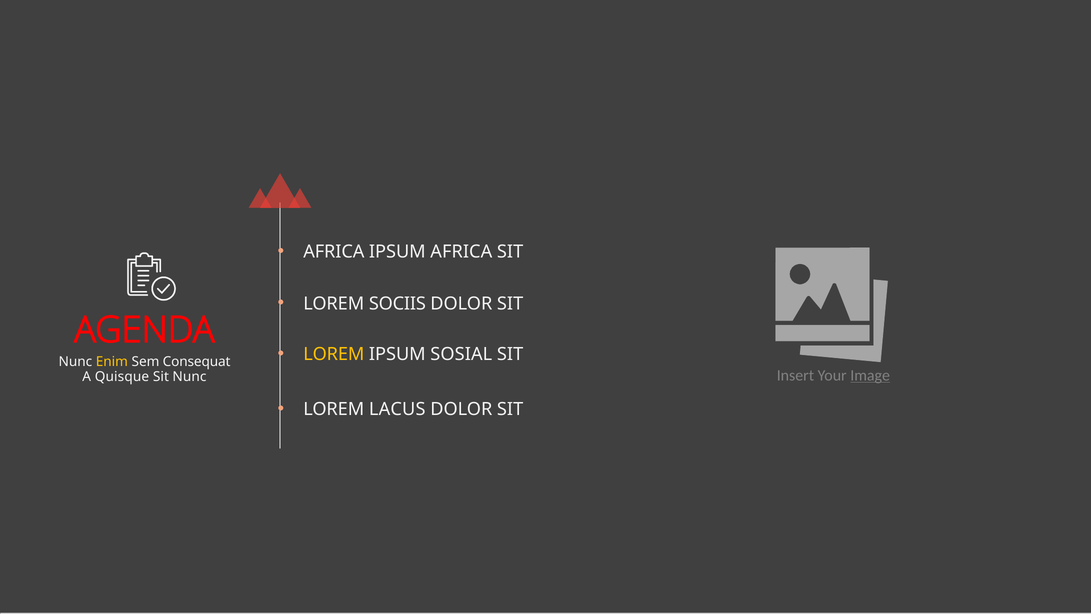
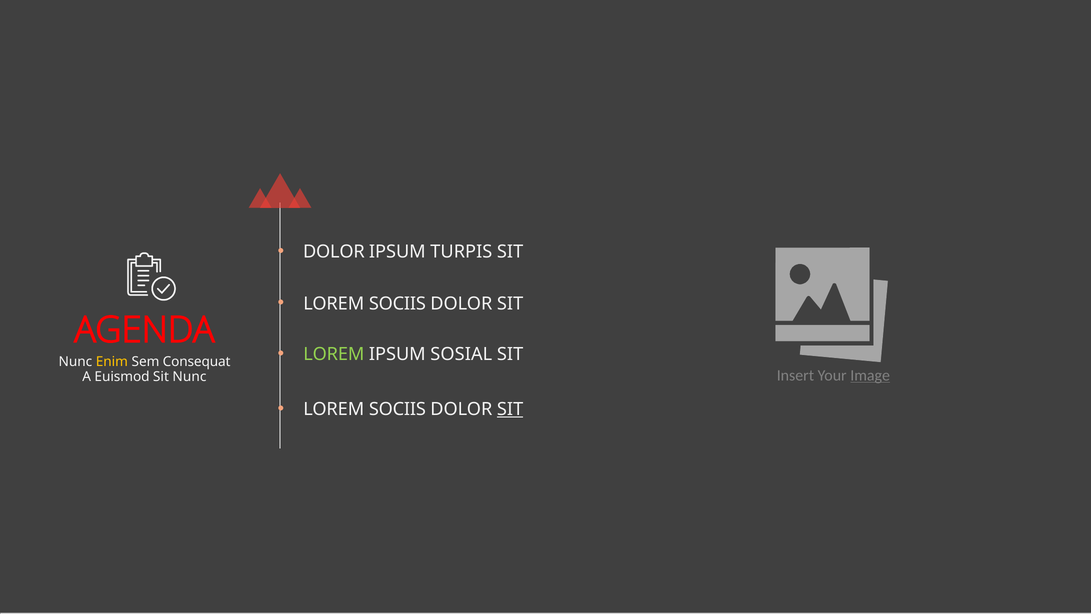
AFRICA at (334, 252): AFRICA -> DOLOR
IPSUM AFRICA: AFRICA -> TURPIS
LOREM at (334, 354) colour: yellow -> light green
Quisque: Quisque -> Euismod
LACUS at (397, 409): LACUS -> SOCIIS
SIT at (510, 409) underline: none -> present
